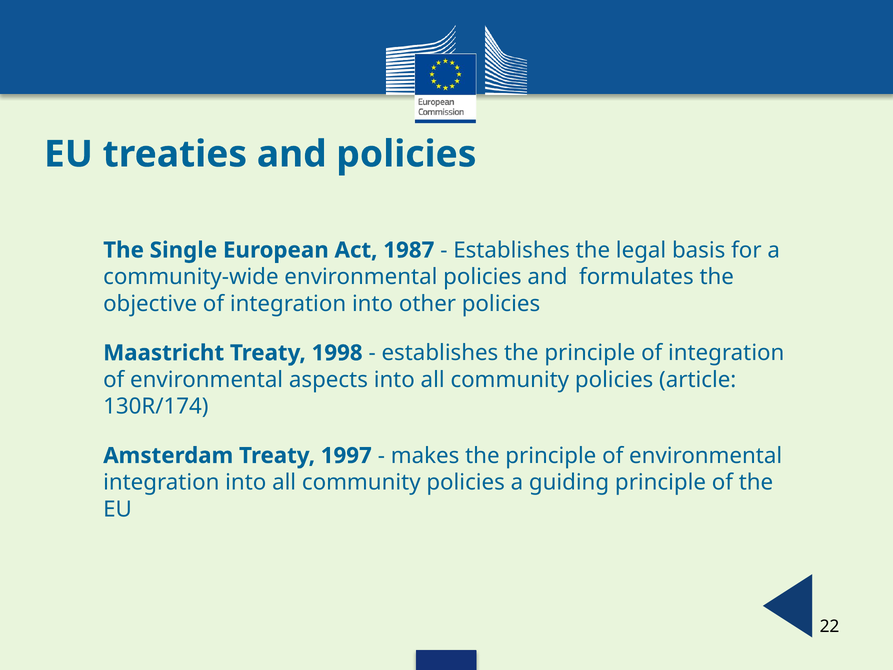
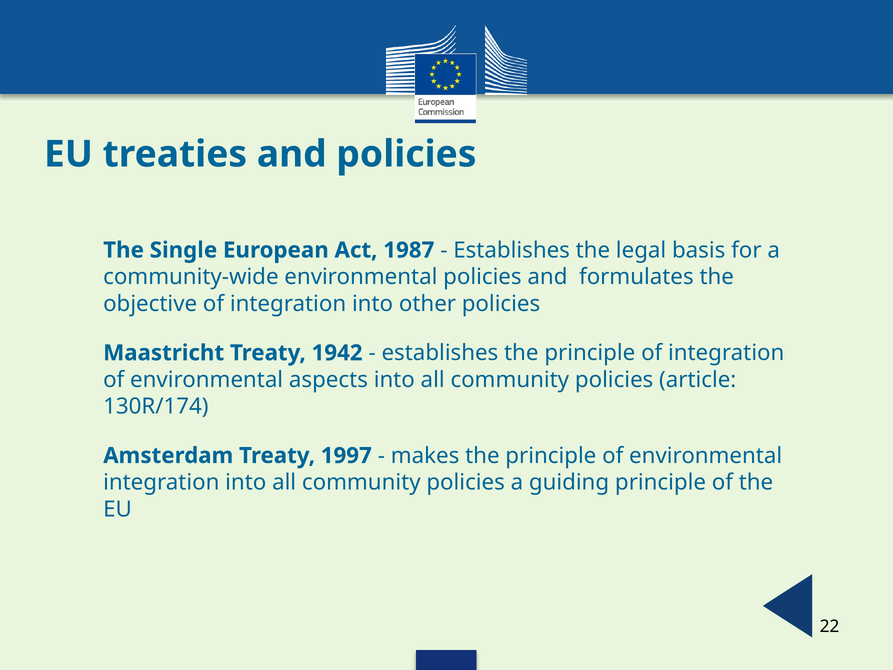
1998: 1998 -> 1942
